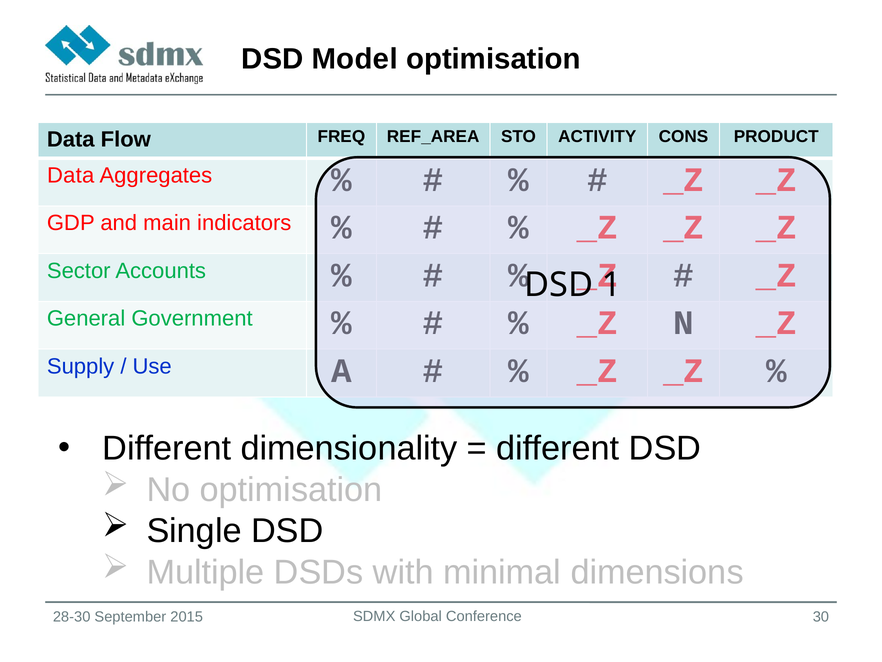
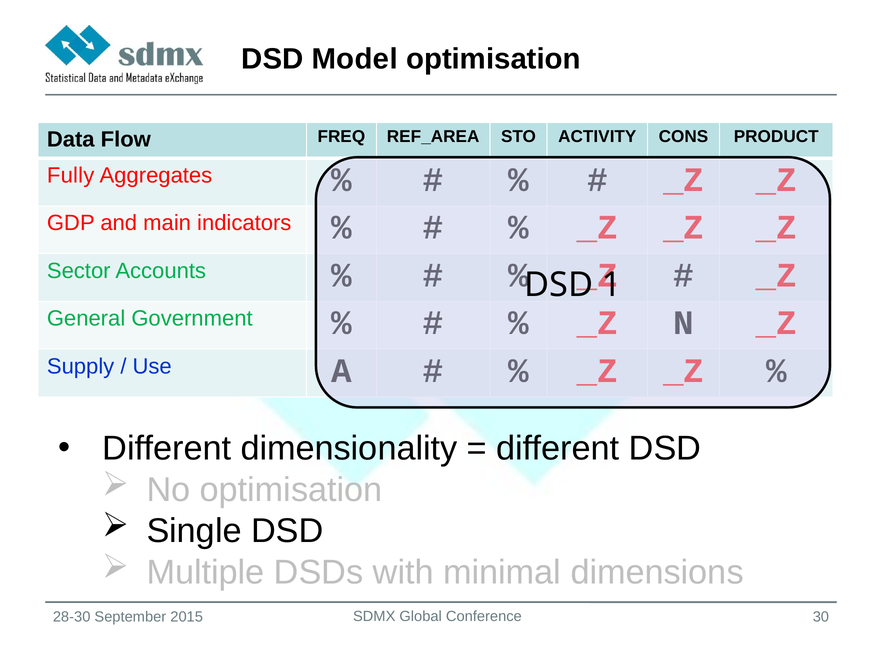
Data at (71, 175): Data -> Fully
